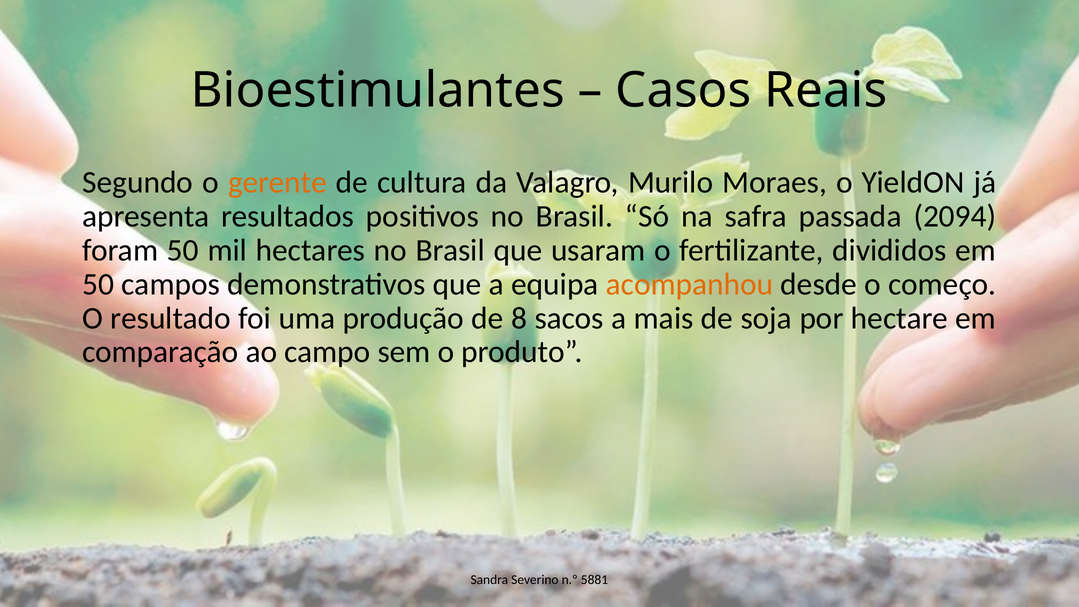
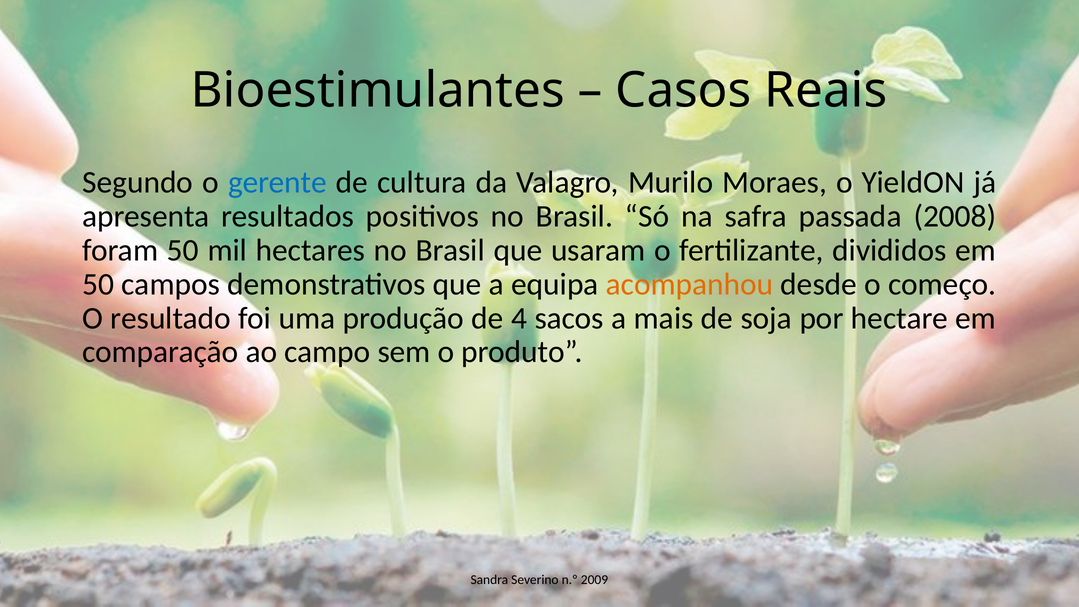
gerente colour: orange -> blue
2094: 2094 -> 2008
8: 8 -> 4
5881: 5881 -> 2009
